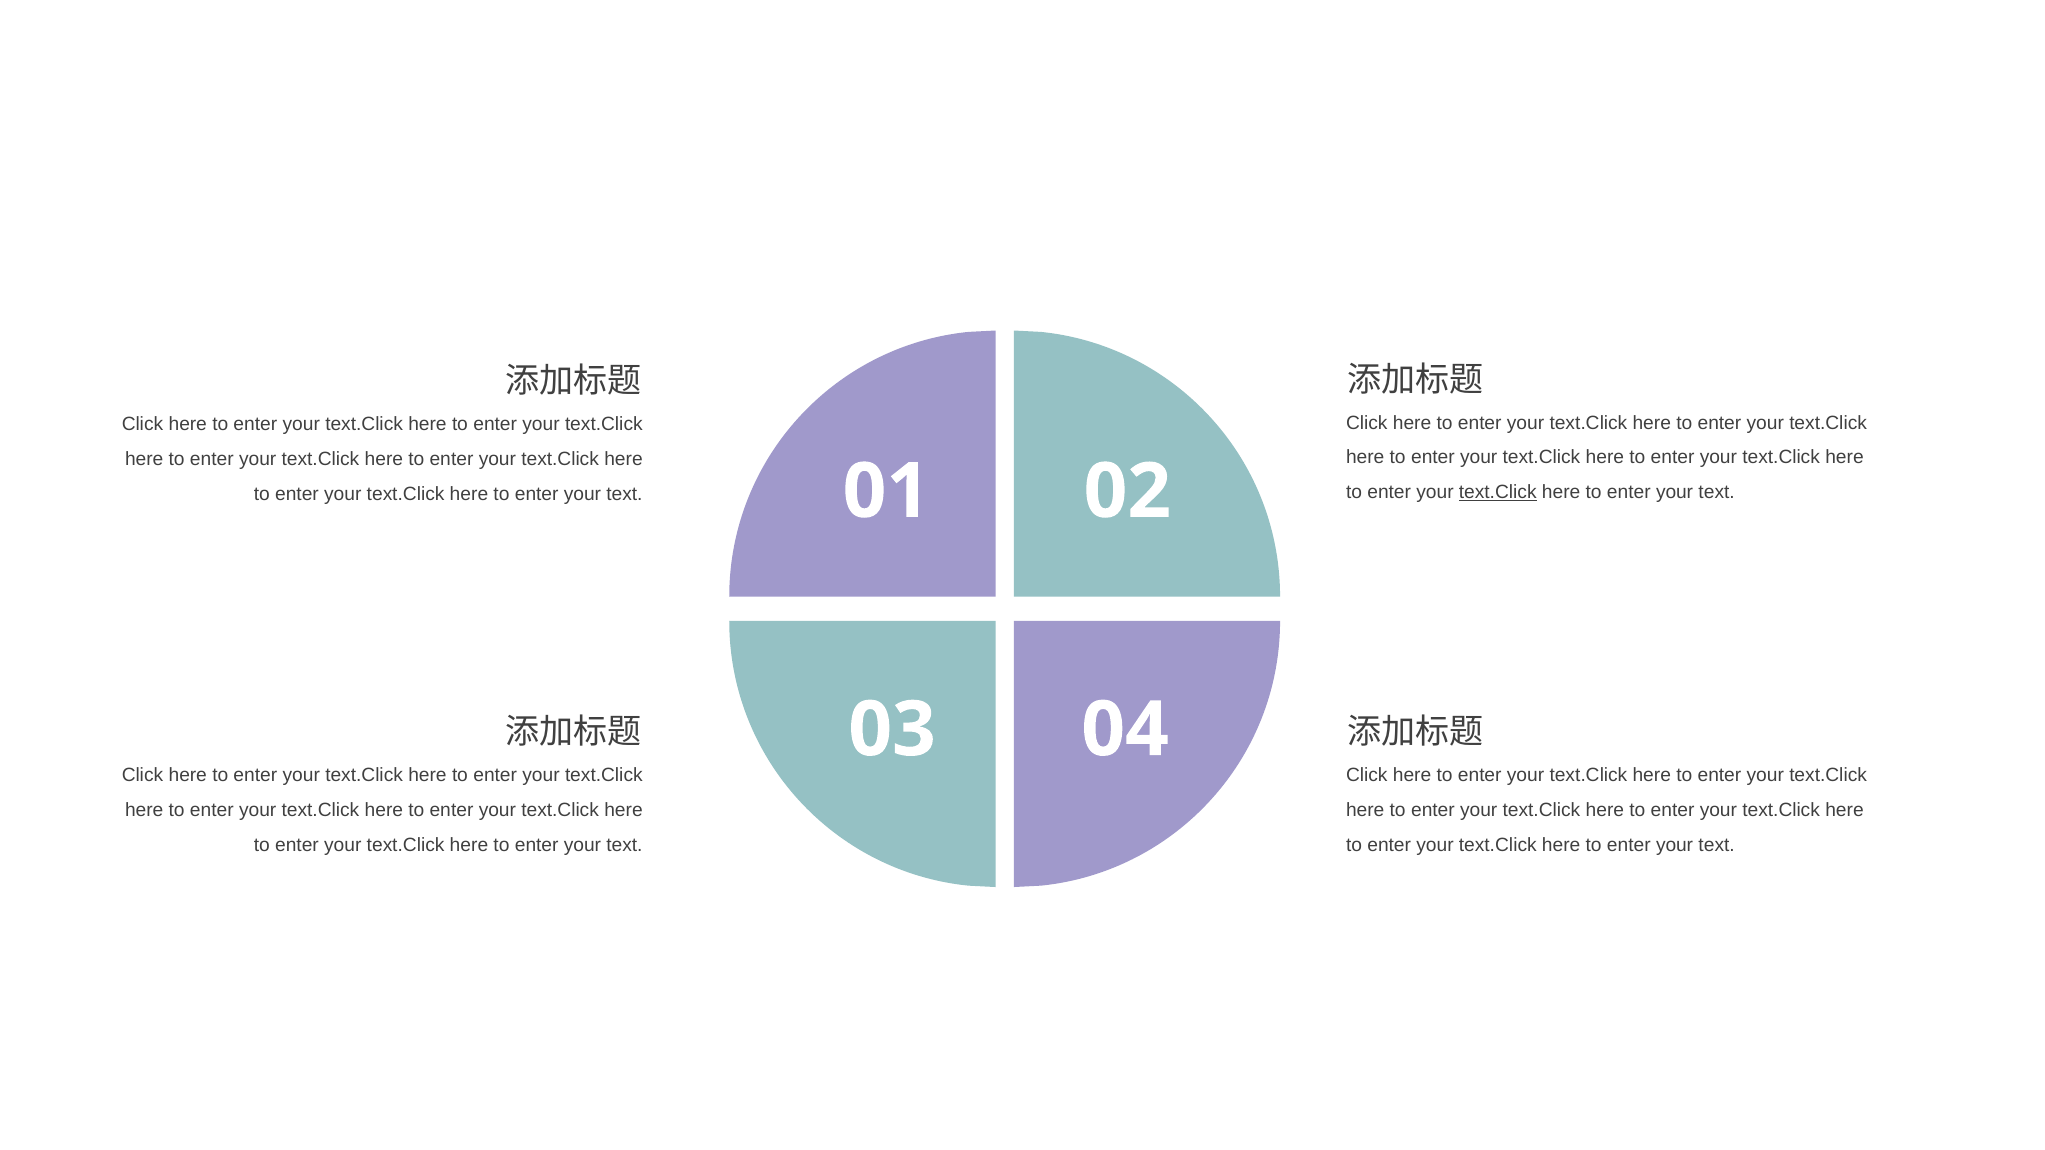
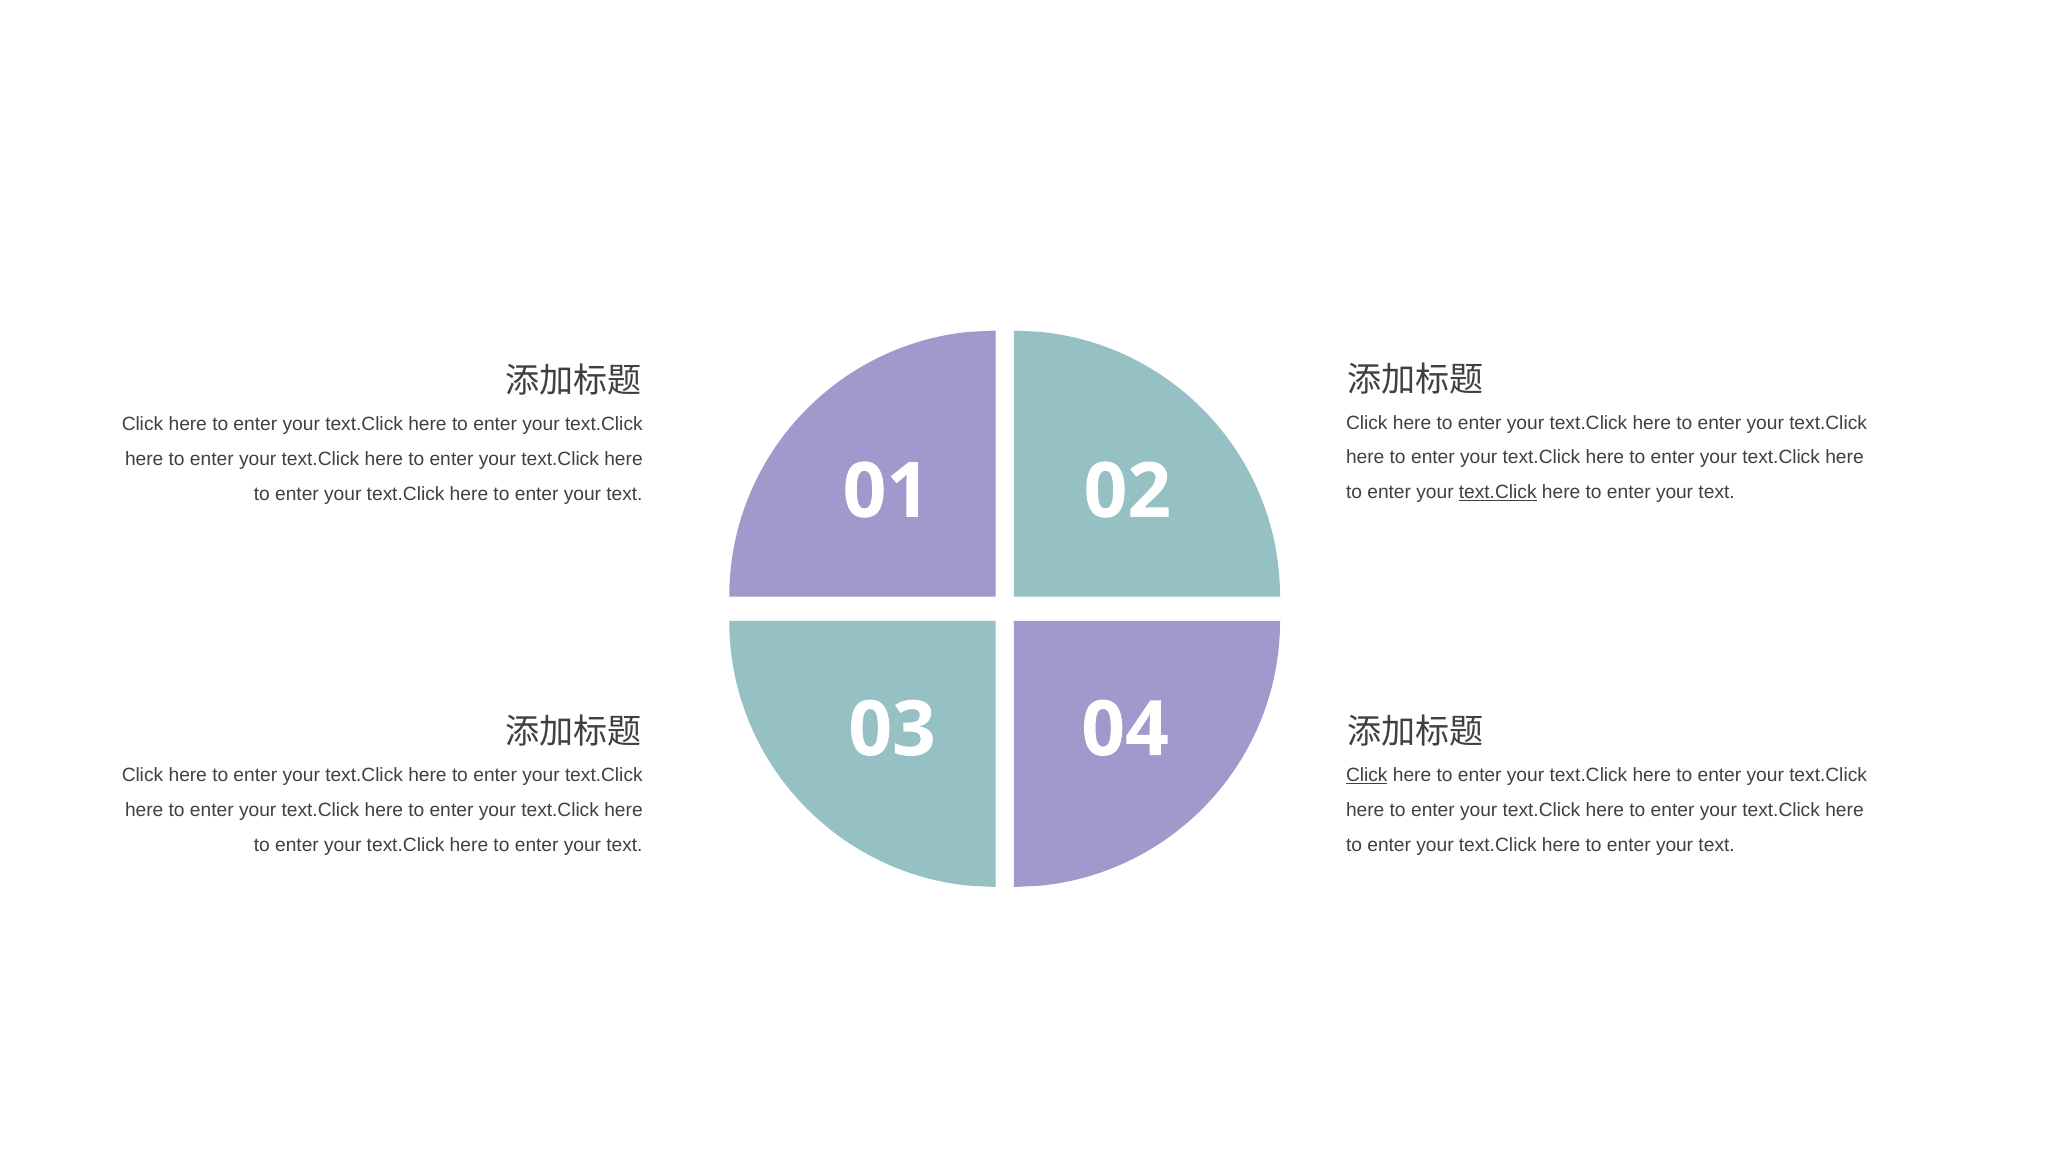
Click at (1367, 776) underline: none -> present
